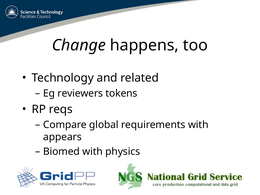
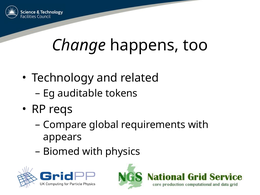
reviewers: reviewers -> auditable
